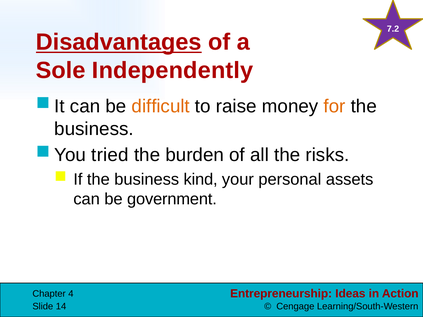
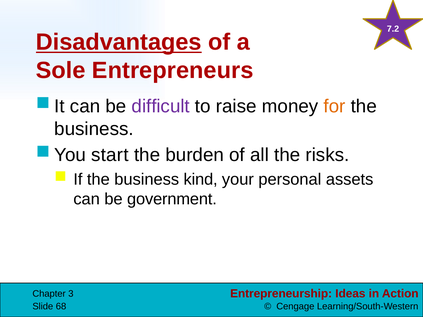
Independently: Independently -> Entrepreneurs
difficult colour: orange -> purple
tried: tried -> start
4: 4 -> 3
14: 14 -> 68
